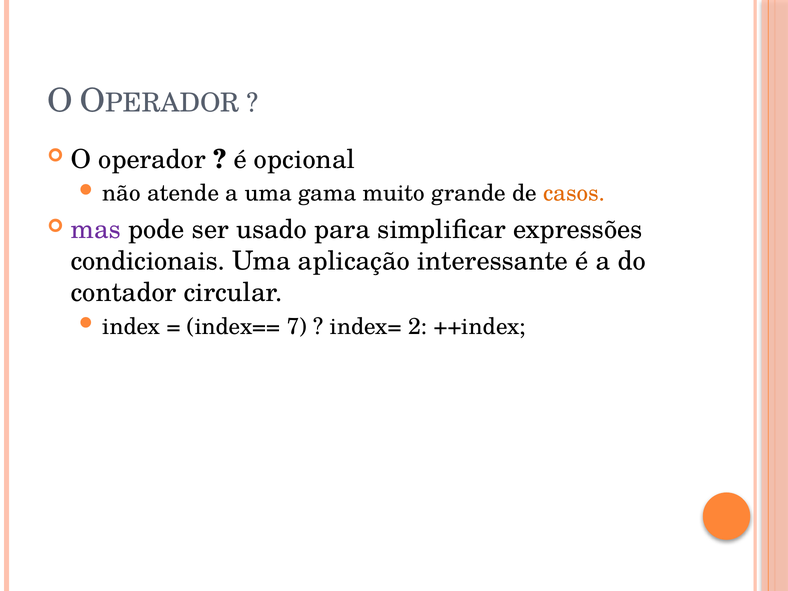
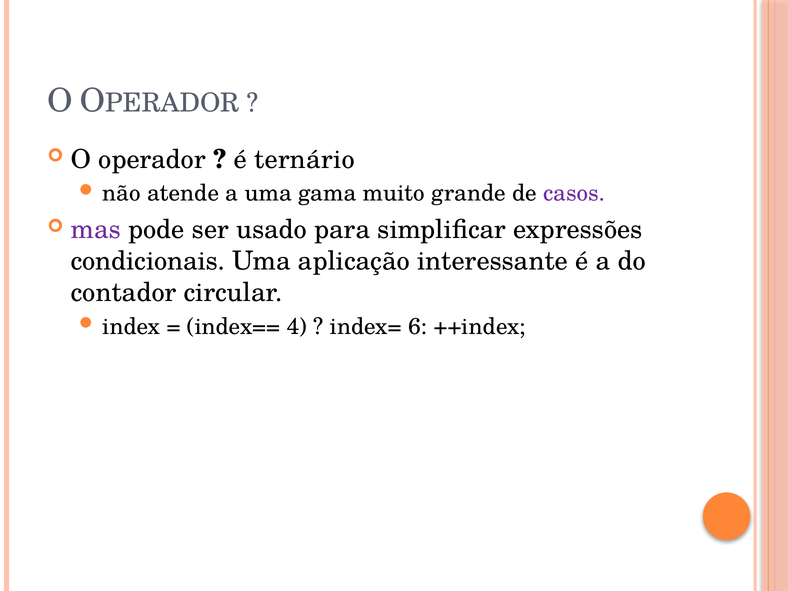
opcional: opcional -> ternário
casos colour: orange -> purple
7: 7 -> 4
2: 2 -> 6
